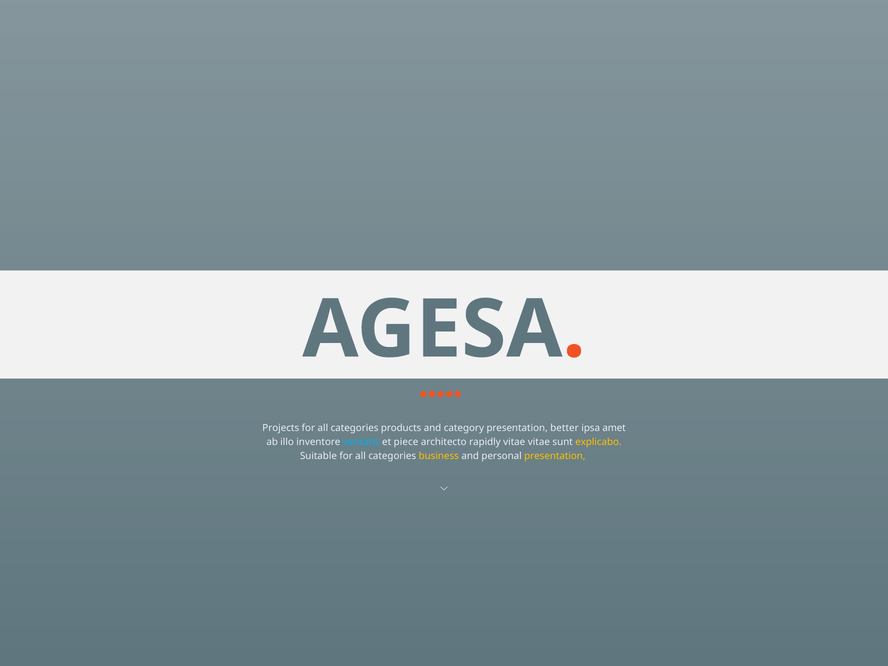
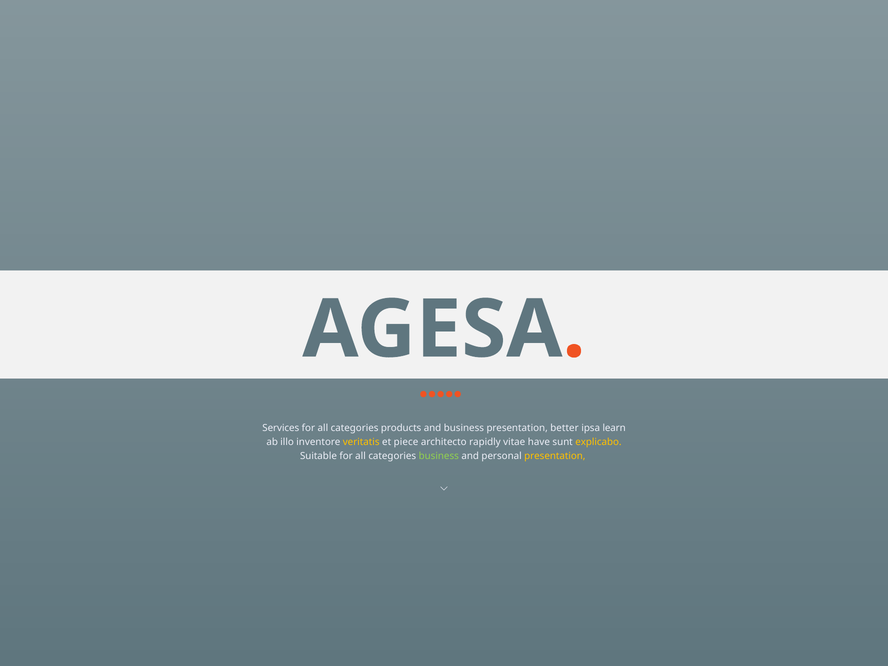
Projects: Projects -> Services
and category: category -> business
amet: amet -> learn
veritatis colour: light blue -> yellow
vitae vitae: vitae -> have
business at (439, 456) colour: yellow -> light green
